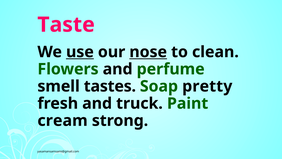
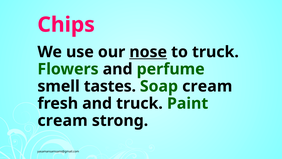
Taste: Taste -> Chips
use underline: present -> none
to clean: clean -> truck
Soap pretty: pretty -> cream
